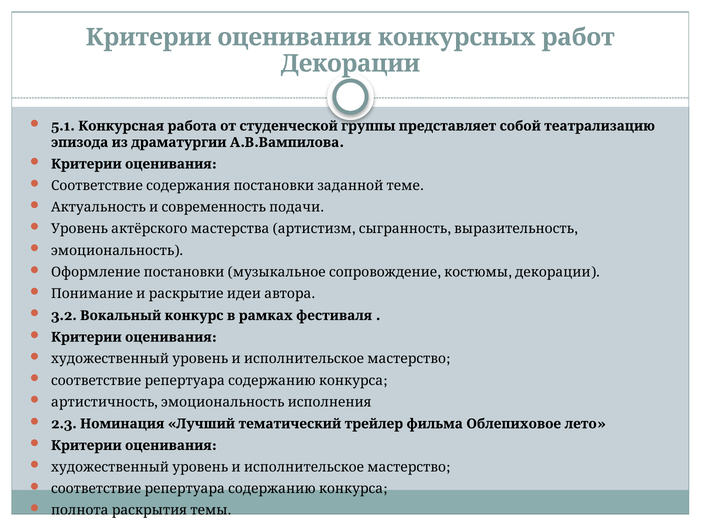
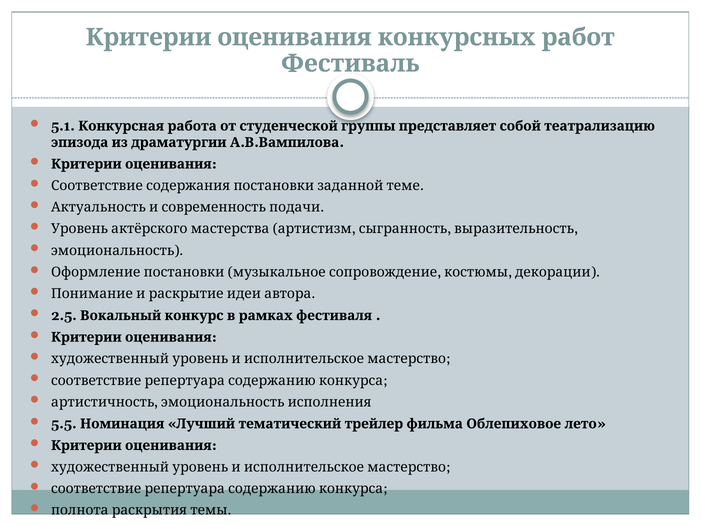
Декорации at (350, 64): Декорации -> Фестиваль
3.2: 3.2 -> 2.5
2.3: 2.3 -> 5.5
